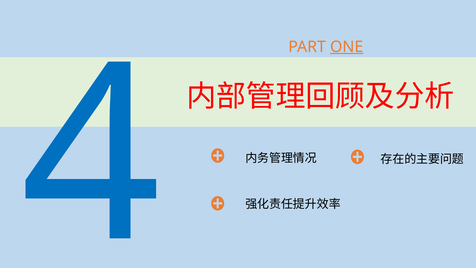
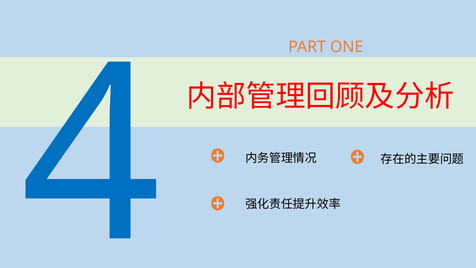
ONE underline: present -> none
